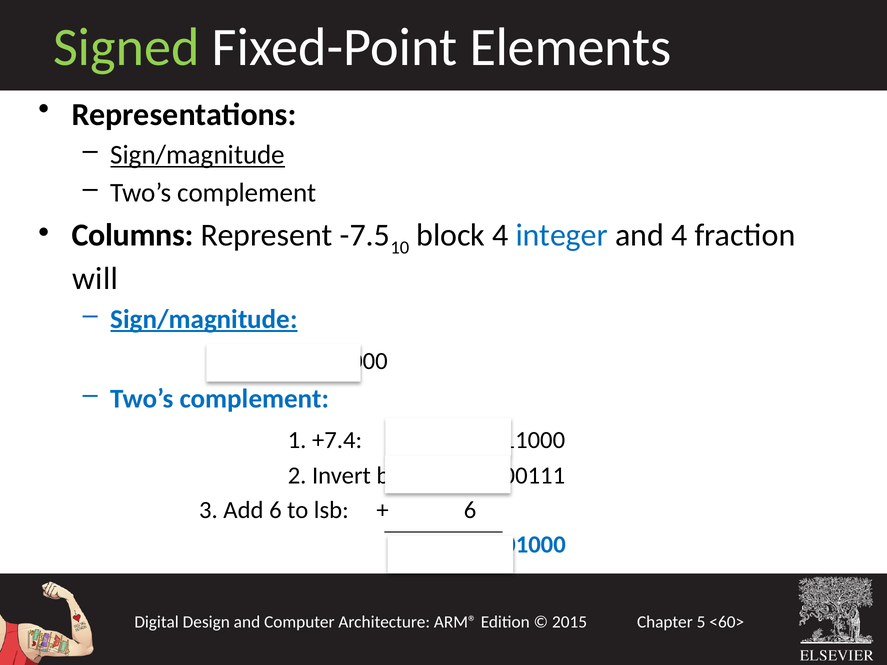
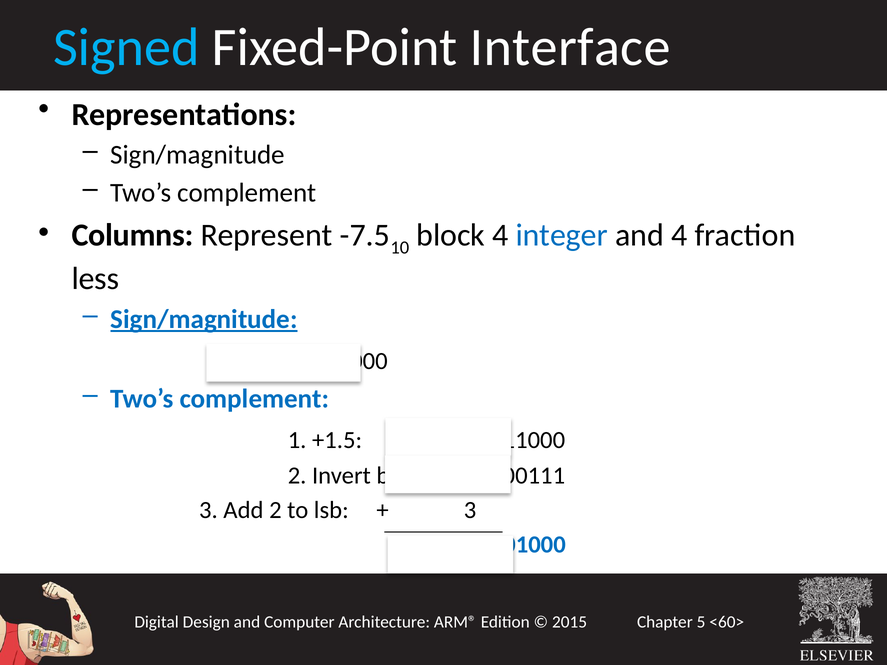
Signed colour: light green -> light blue
Elements: Elements -> Interface
Sign/magnitude at (198, 155) underline: present -> none
will: will -> less
+7.4: +7.4 -> +1.5
Add 6: 6 -> 2
6 at (470, 510): 6 -> 3
